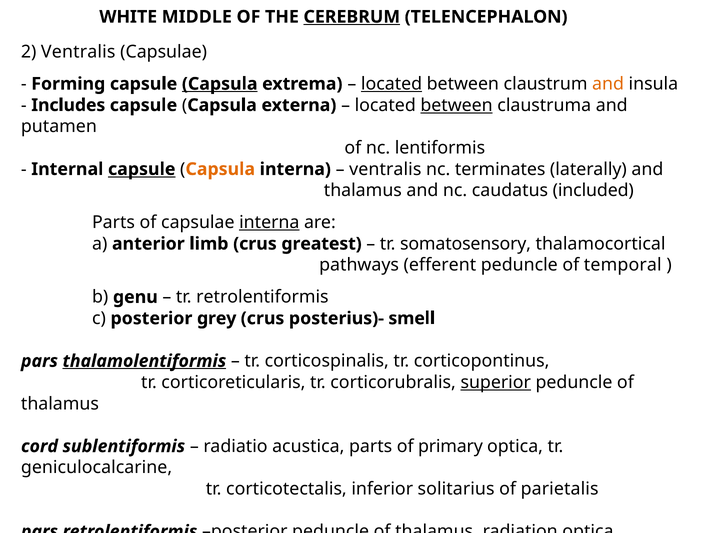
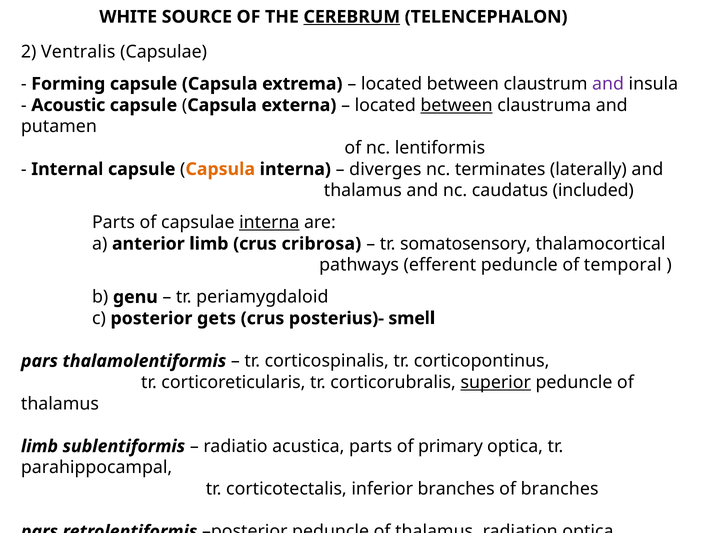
MIDDLE: MIDDLE -> SOURCE
Capsula at (220, 84) underline: present -> none
located at (392, 84) underline: present -> none
and at (608, 84) colour: orange -> purple
Includes: Includes -> Acoustic
capsule at (142, 169) underline: present -> none
ventralis at (385, 169): ventralis -> diverges
greatest: greatest -> cribrosa
tr retrolentiformis: retrolentiformis -> periamygdaloid
grey: grey -> gets
thalamolentiformis underline: present -> none
cord at (39, 447): cord -> limb
geniculocalcarine at (97, 468): geniculocalcarine -> parahippocampal
inferior solitarius: solitarius -> branches
of parietalis: parietalis -> branches
